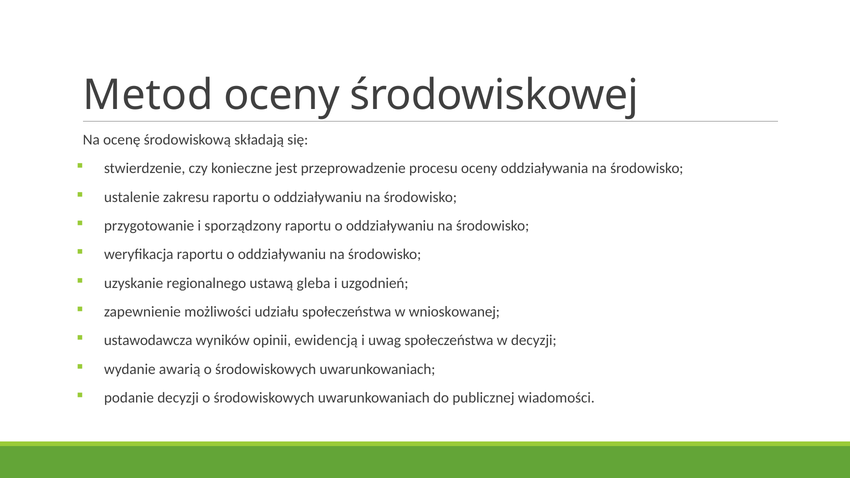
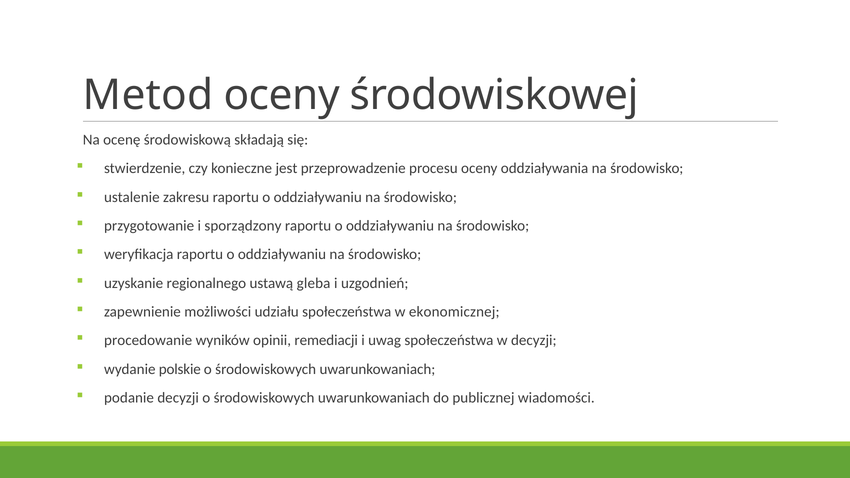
wnioskowanej: wnioskowanej -> ekonomicznej
ustawodawcza: ustawodawcza -> procedowanie
ewidencją: ewidencją -> remediacji
awarią: awarią -> polskie
